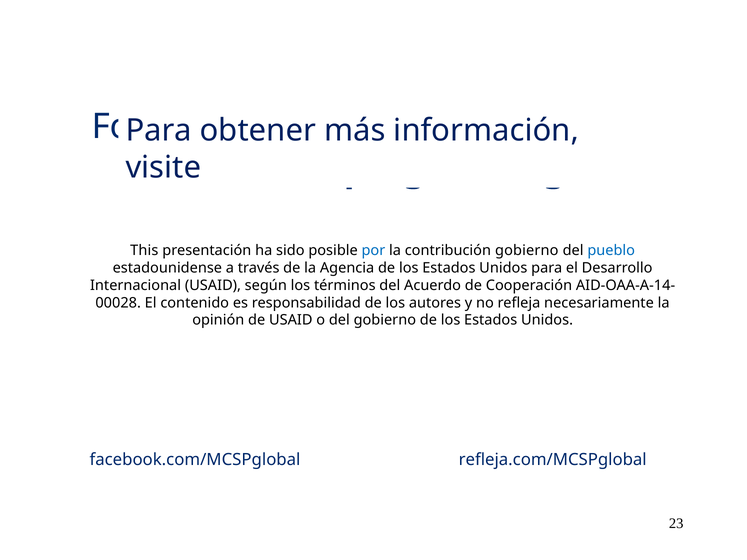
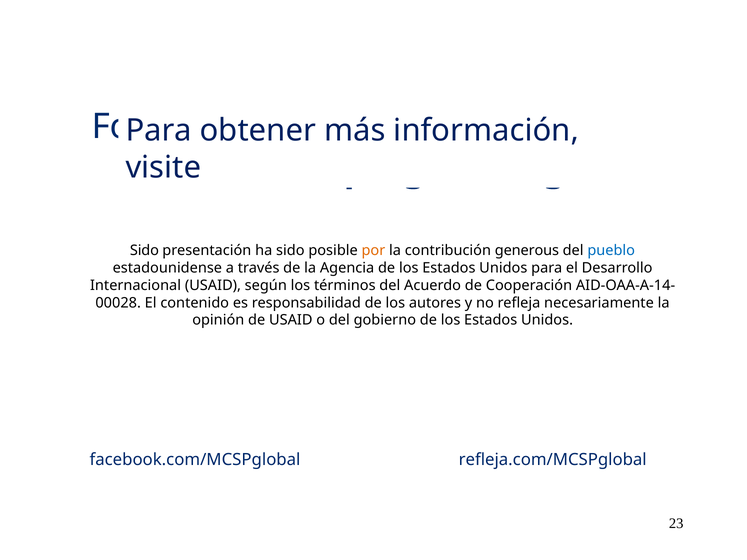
This at (144, 251): This -> Sido
por colour: blue -> orange
contribución gobierno: gobierno -> generous
